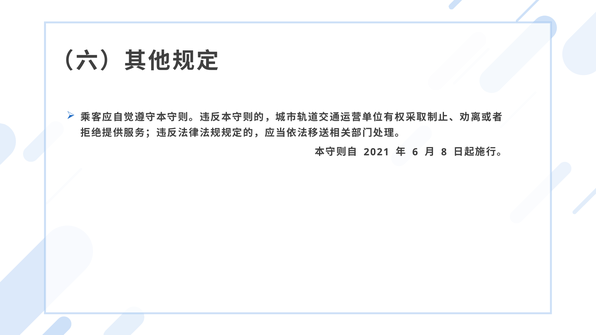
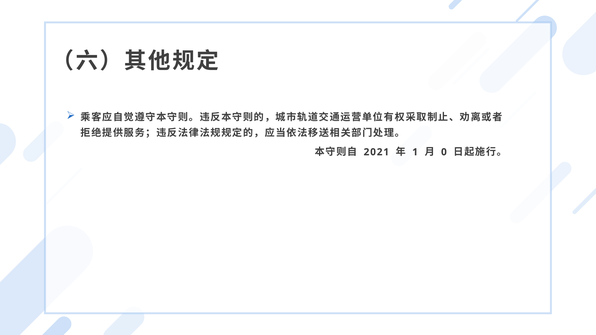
6: 6 -> 1
8: 8 -> 0
